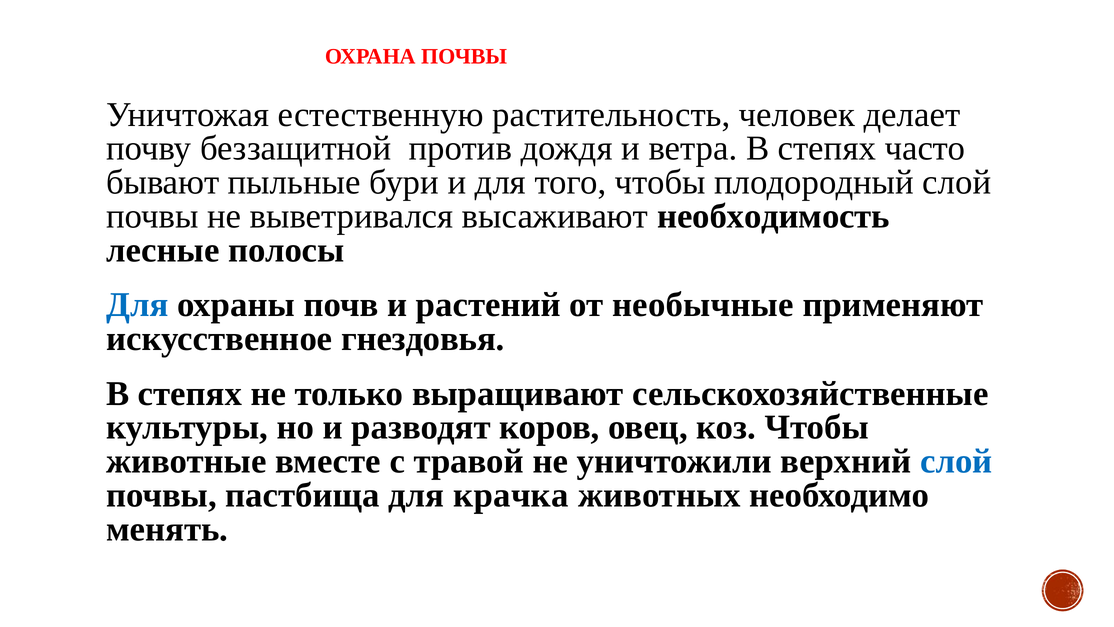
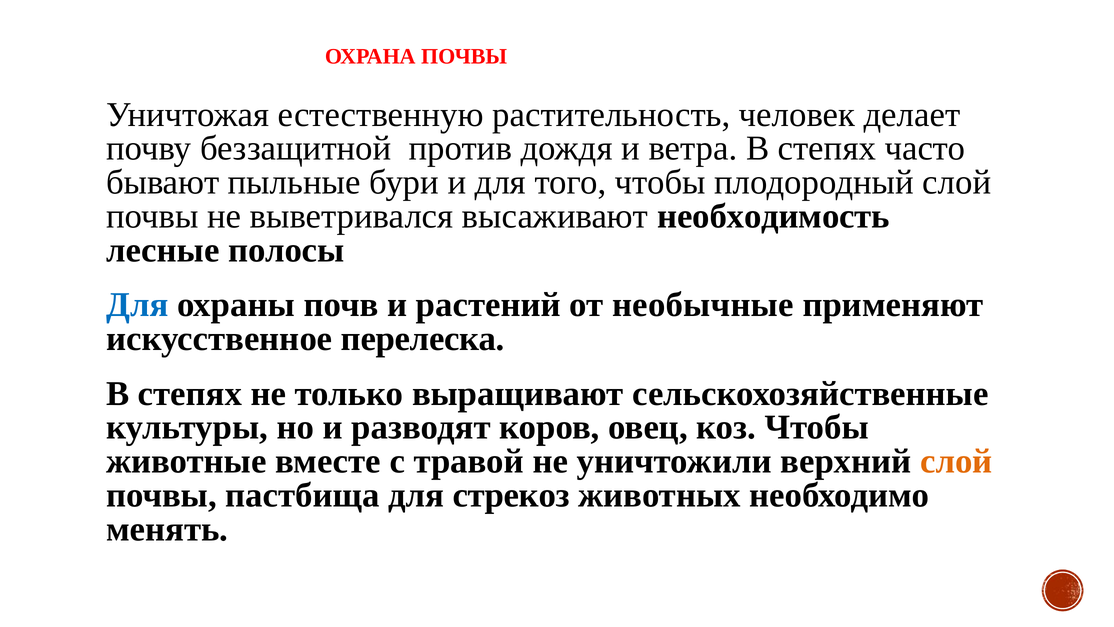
гнездовья: гнездовья -> перелеска
слой at (956, 461) colour: blue -> orange
крачка: крачка -> стрекоз
